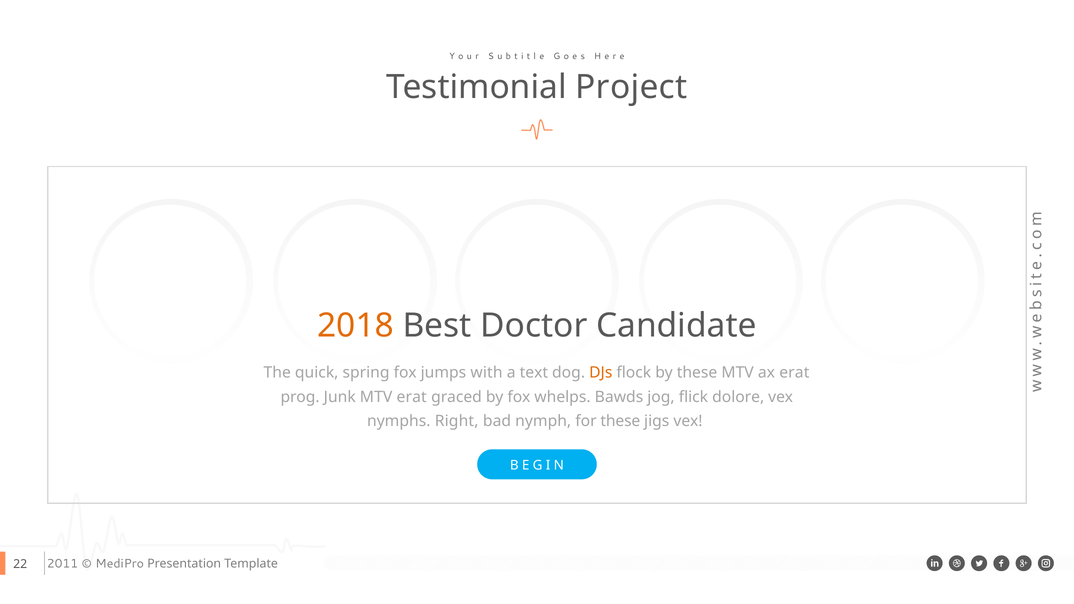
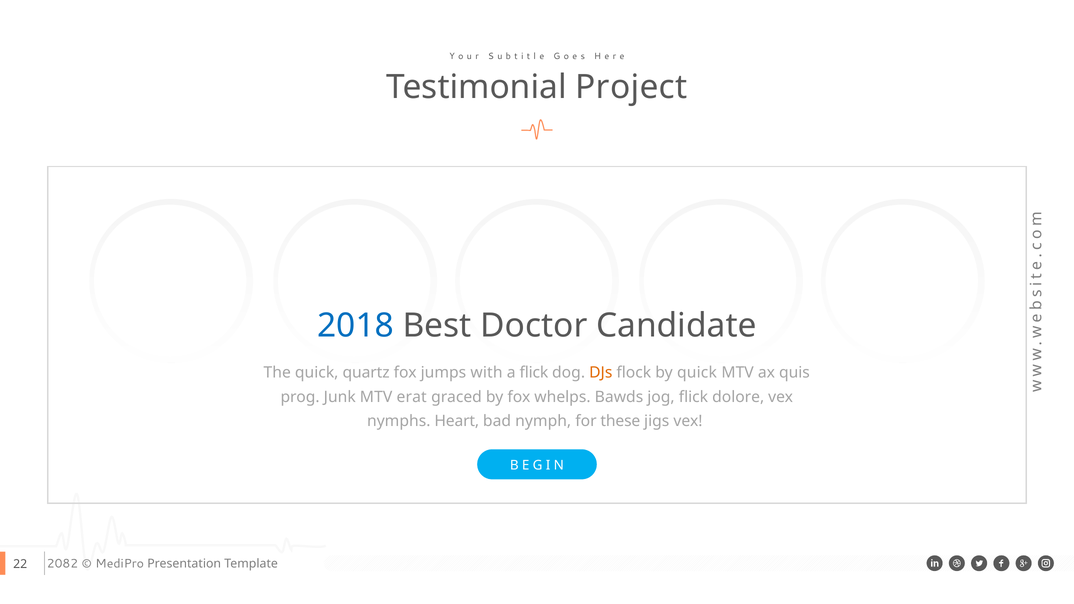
2018 colour: orange -> blue
spring: spring -> quartz
a text: text -> flick
by these: these -> quick
ax erat: erat -> quis
Right: Right -> Heart
2011: 2011 -> 2082
